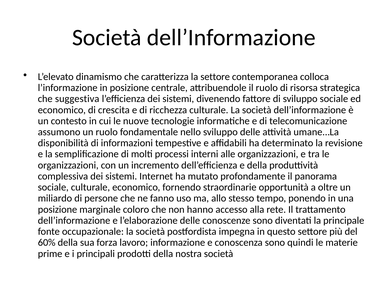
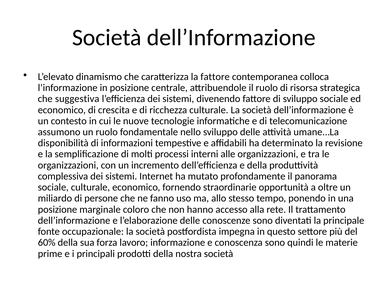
la settore: settore -> fattore
